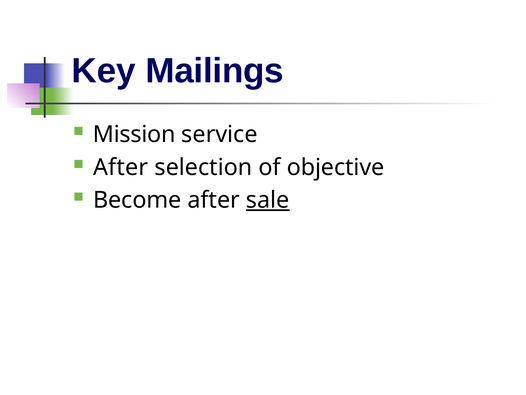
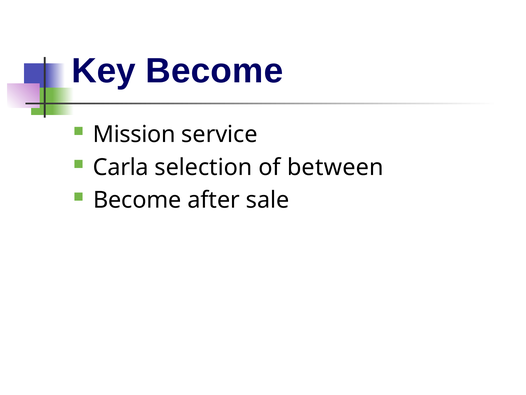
Key Mailings: Mailings -> Become
After at (121, 167): After -> Carla
objective: objective -> between
sale underline: present -> none
